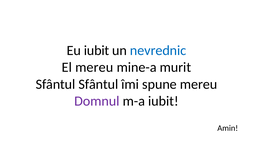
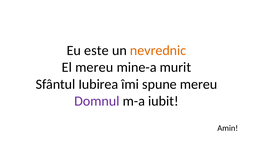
Eu iubit: iubit -> este
nevrednic colour: blue -> orange
Sfântul Sfântul: Sfântul -> Iubirea
